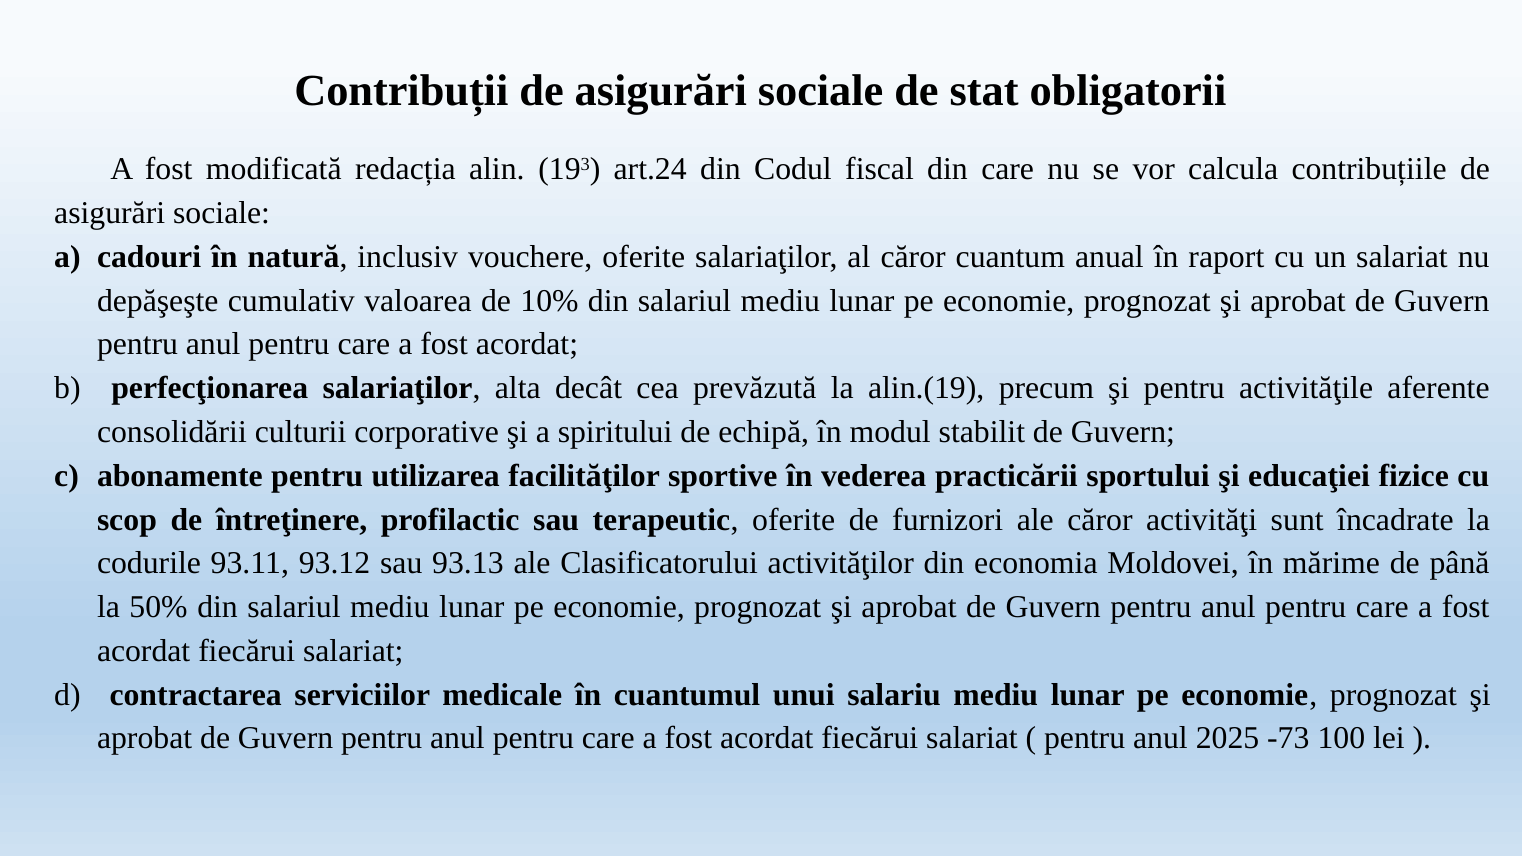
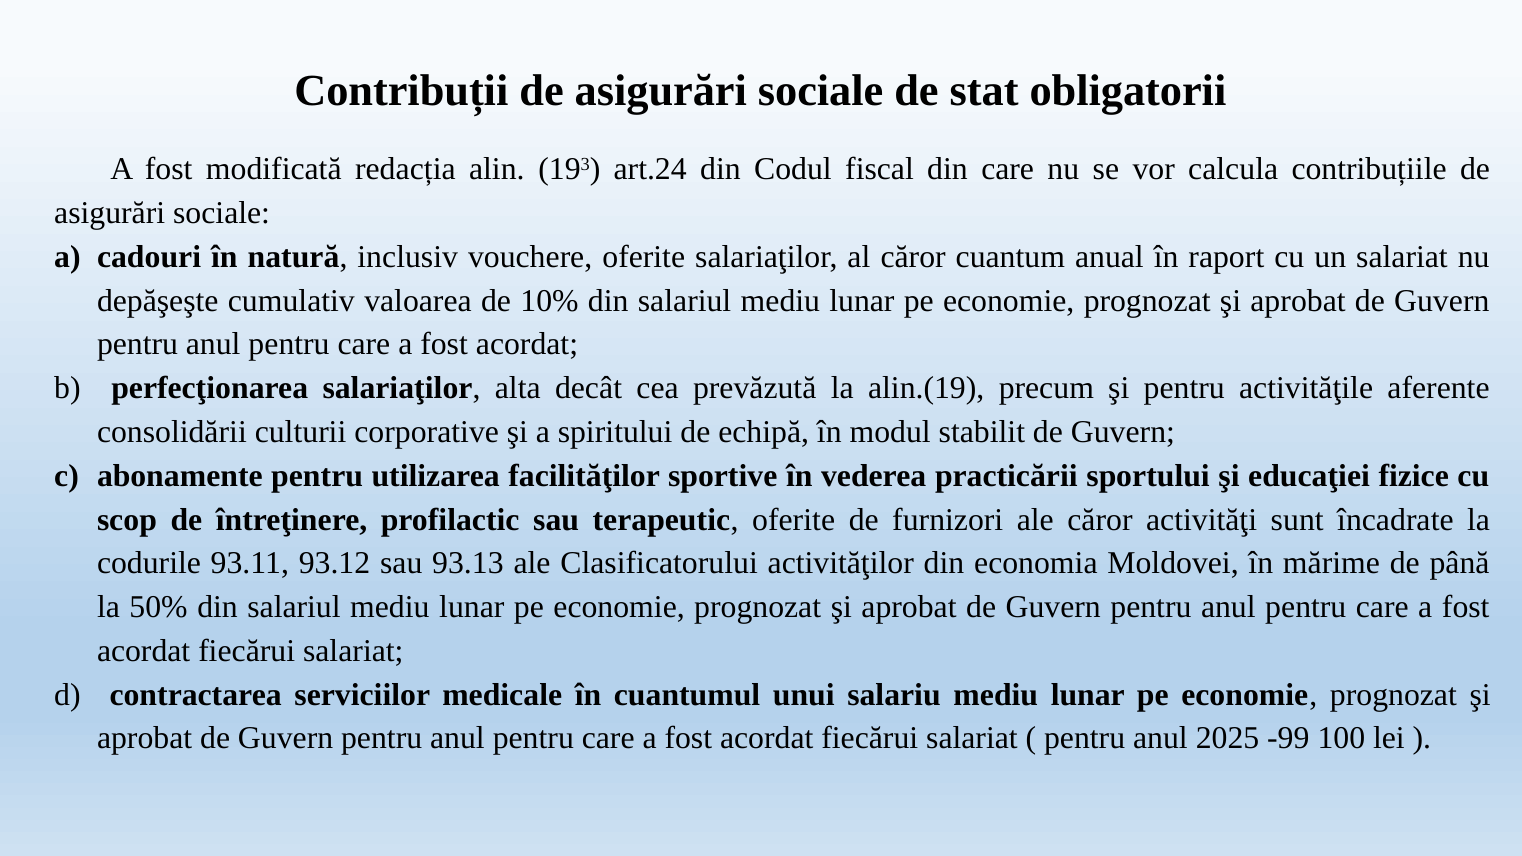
-73: -73 -> -99
